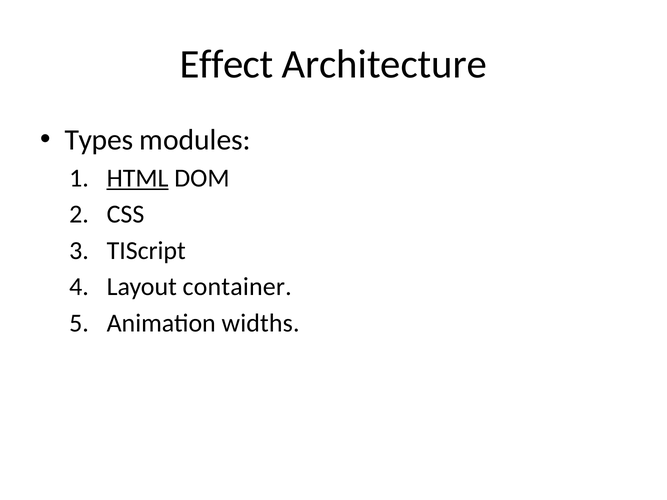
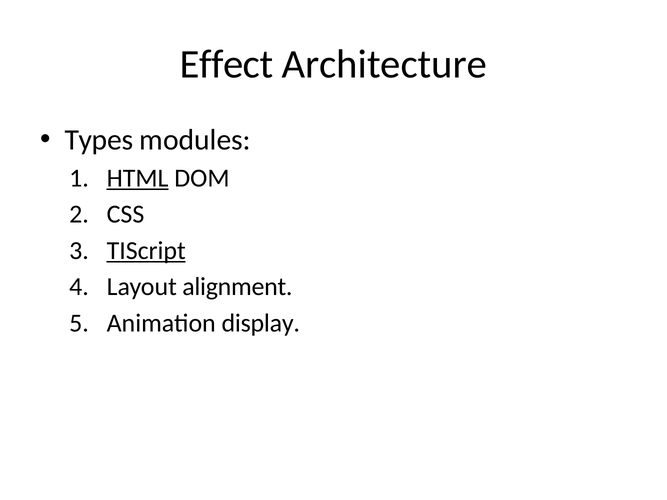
TIScript underline: none -> present
container: container -> alignment
widths: widths -> display
